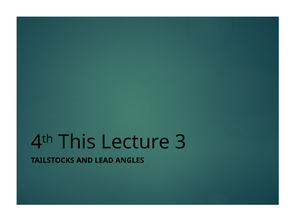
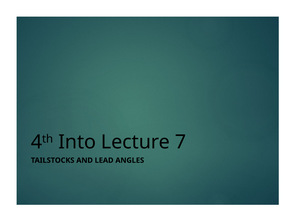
This: This -> Into
3: 3 -> 7
